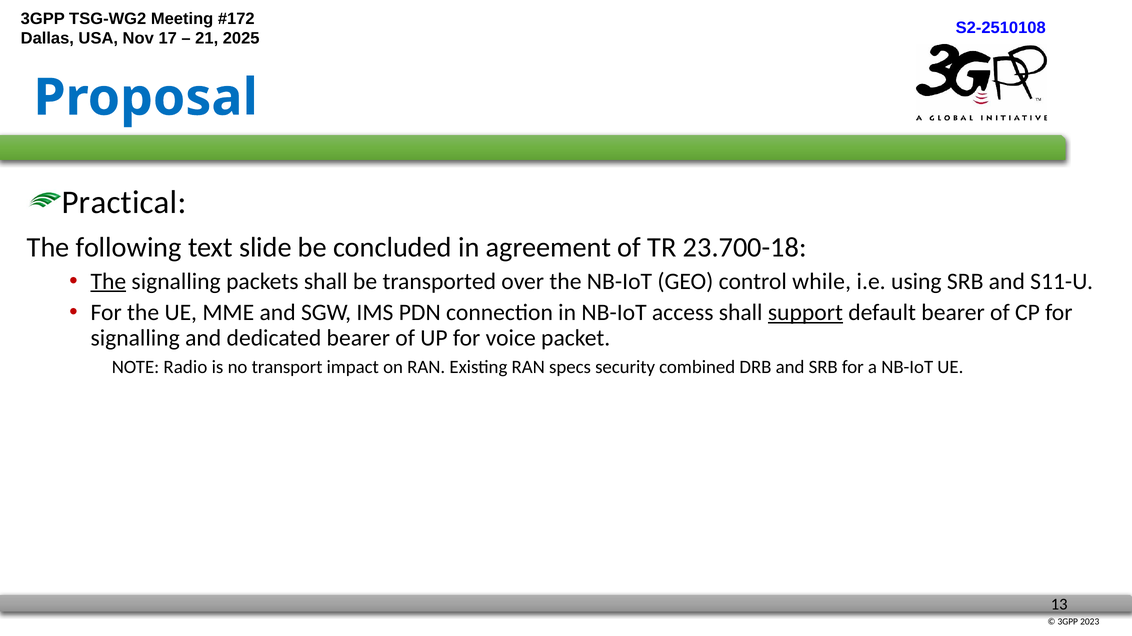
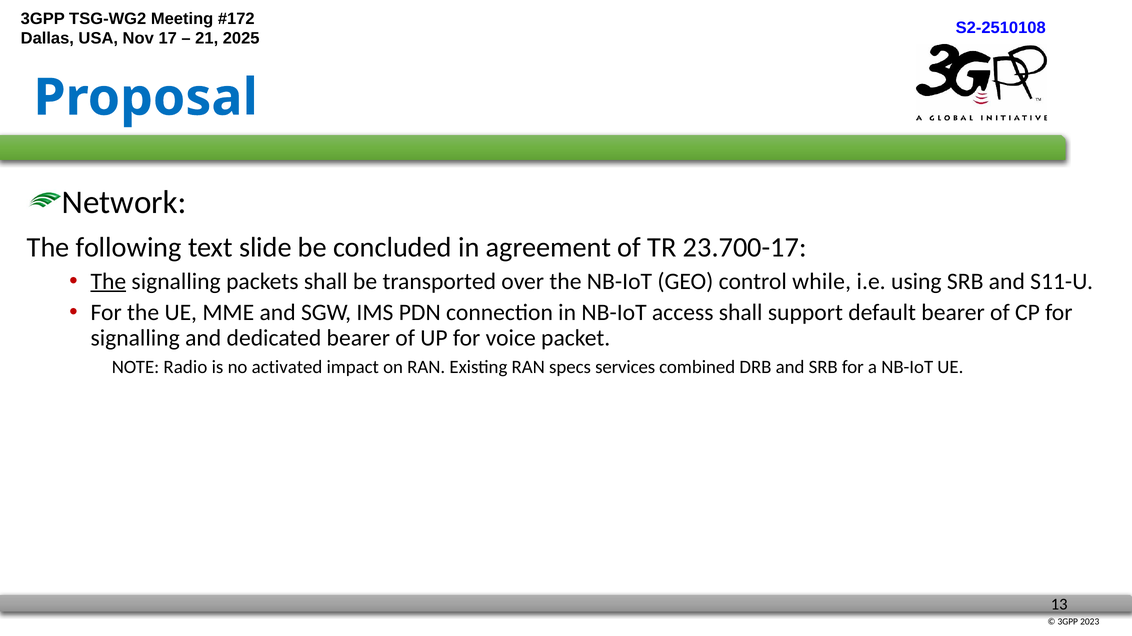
Practical: Practical -> Network
23.700-18: 23.700-18 -> 23.700-17
support underline: present -> none
transport: transport -> activated
security: security -> services
